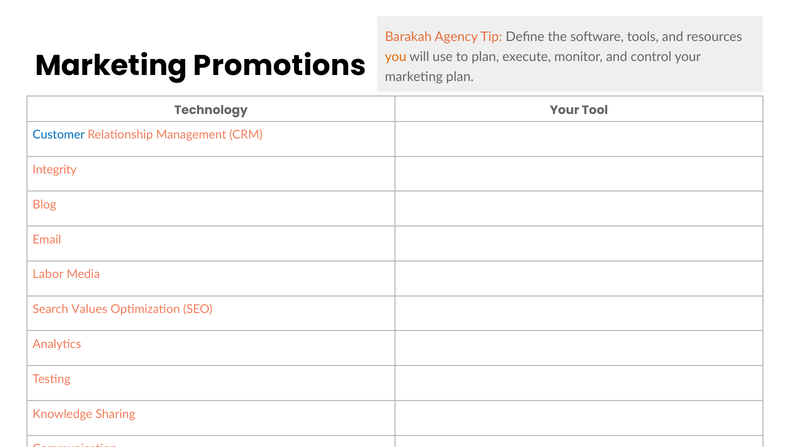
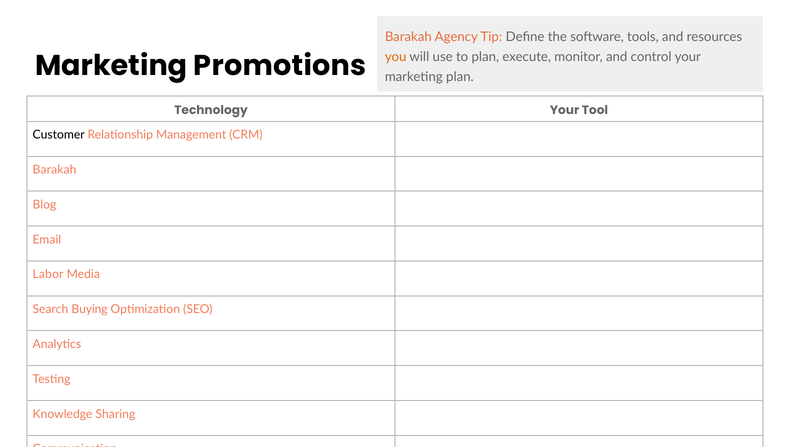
Customer colour: blue -> black
Integrity at (55, 170): Integrity -> Barakah
Values: Values -> Buying
